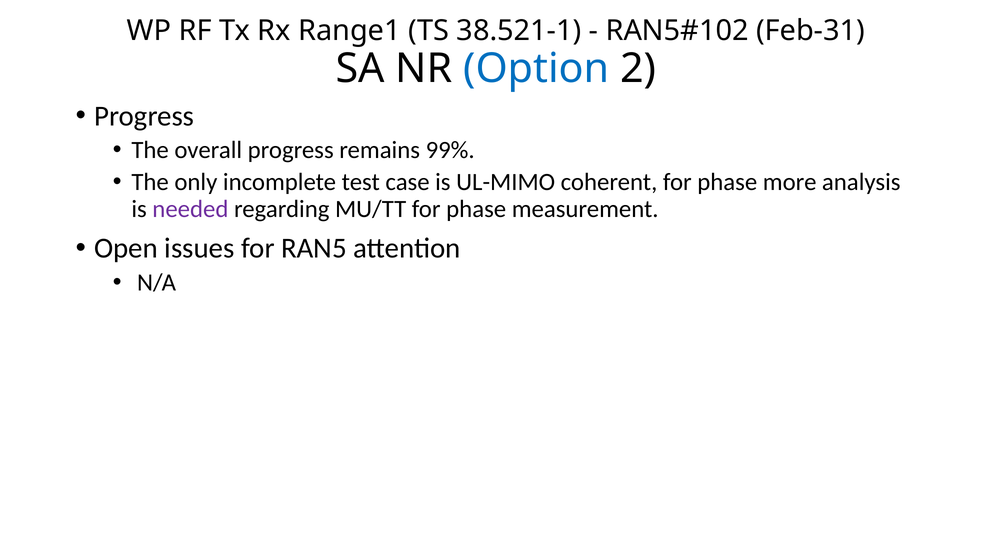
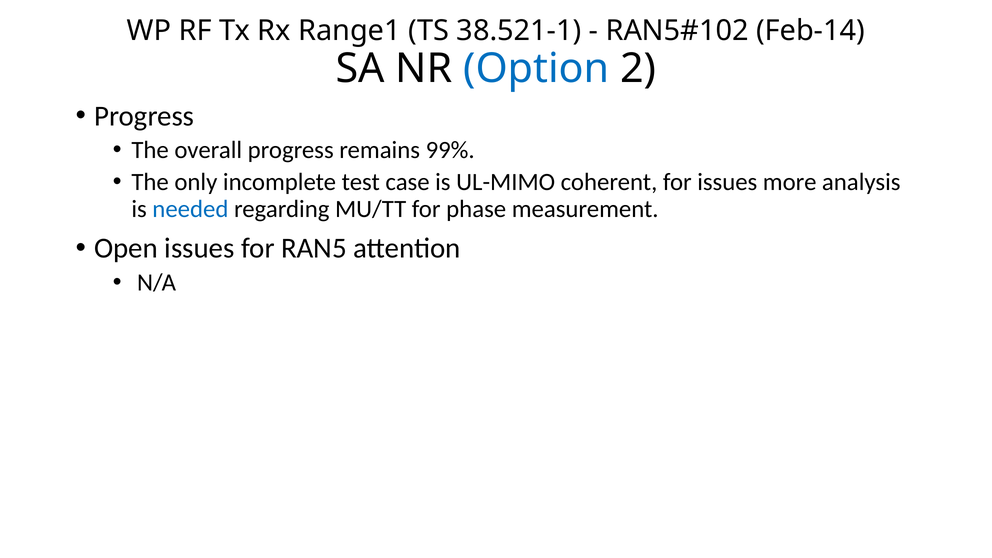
Feb-31: Feb-31 -> Feb-14
coherent for phase: phase -> issues
needed colour: purple -> blue
